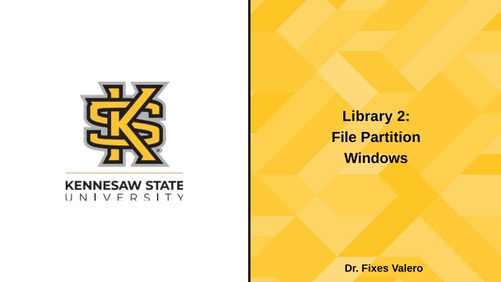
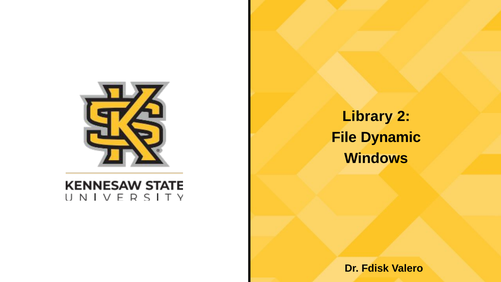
Partition: Partition -> Dynamic
Fixes: Fixes -> Fdisk
